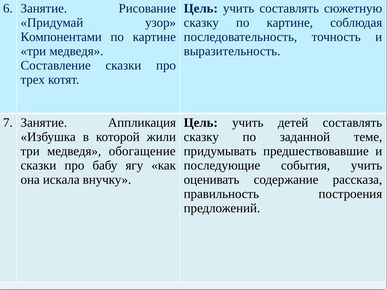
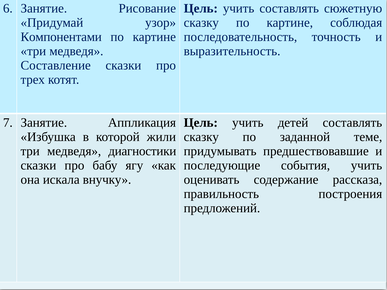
обогащение: обогащение -> диагностики
